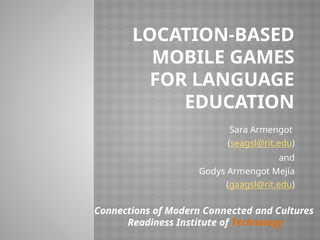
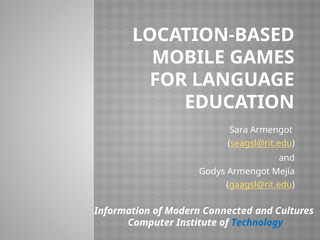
Connections: Connections -> Information
Readiness: Readiness -> Computer
Technology colour: orange -> blue
